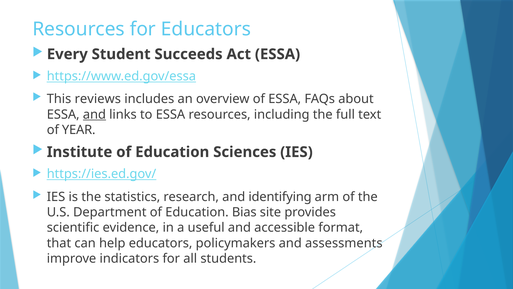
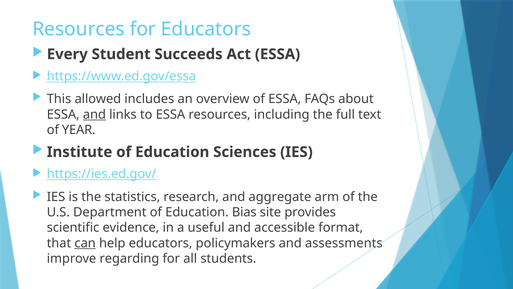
reviews: reviews -> allowed
identifying: identifying -> aggregate
can underline: none -> present
indicators: indicators -> regarding
